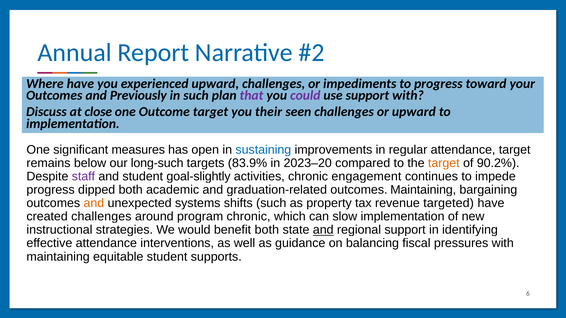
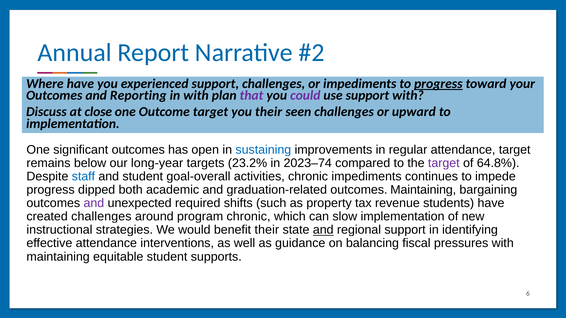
experienced upward: upward -> support
progress at (438, 84) underline: none -> present
Previously: Previously -> Reporting
in such: such -> with
significant measures: measures -> outcomes
long-such: long-such -> long-year
83.9%: 83.9% -> 23.2%
2023–20: 2023–20 -> 2023–74
target at (444, 163) colour: orange -> purple
90.2%: 90.2% -> 64.8%
staff colour: purple -> blue
goal-slightly: goal-slightly -> goal-overall
chronic engagement: engagement -> impediments
and at (94, 203) colour: orange -> purple
systems: systems -> required
targeted: targeted -> students
benefit both: both -> their
